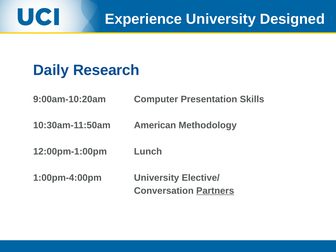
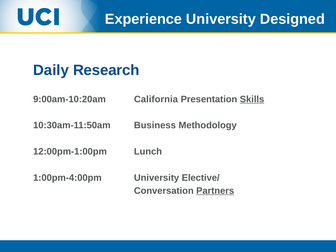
Computer: Computer -> California
Skills underline: none -> present
American: American -> Business
